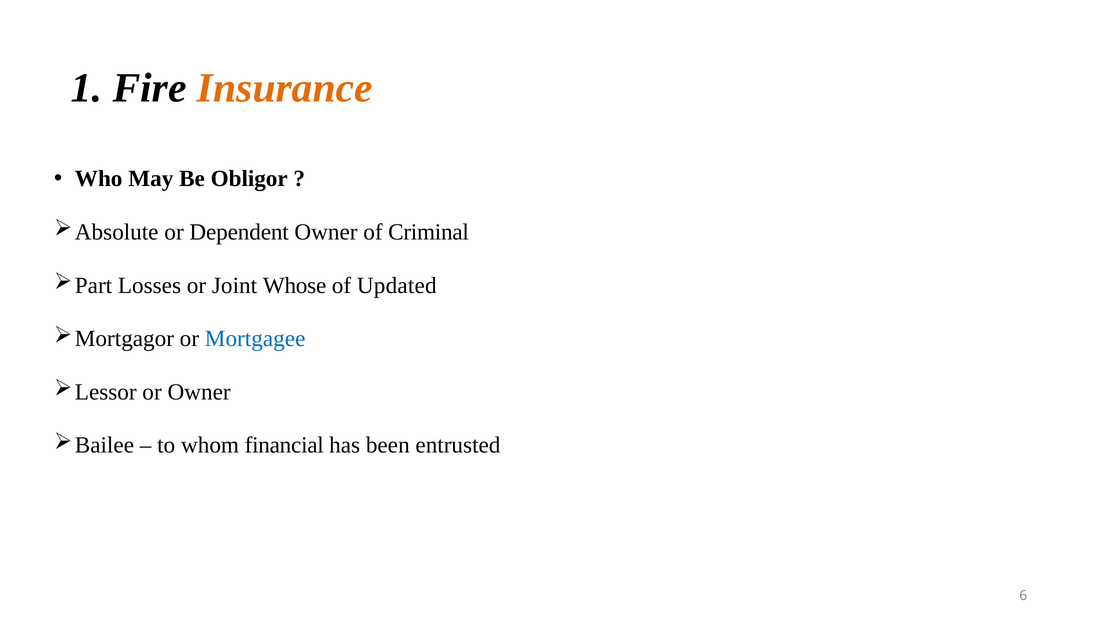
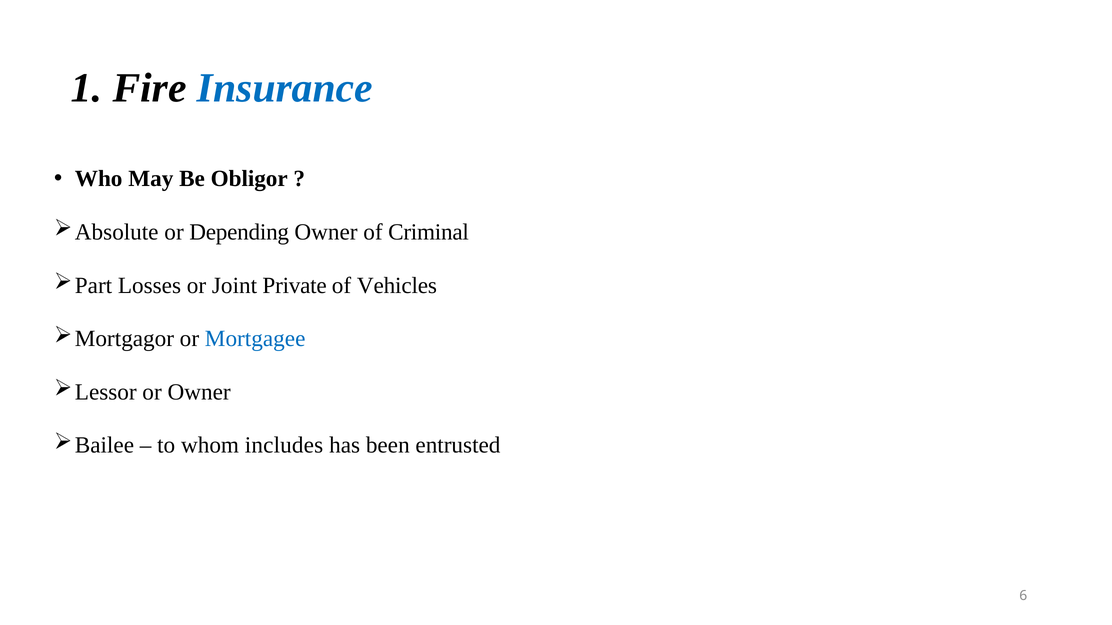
Insurance colour: orange -> blue
Dependent: Dependent -> Depending
Whose: Whose -> Private
Updated: Updated -> Vehicles
financial: financial -> includes
